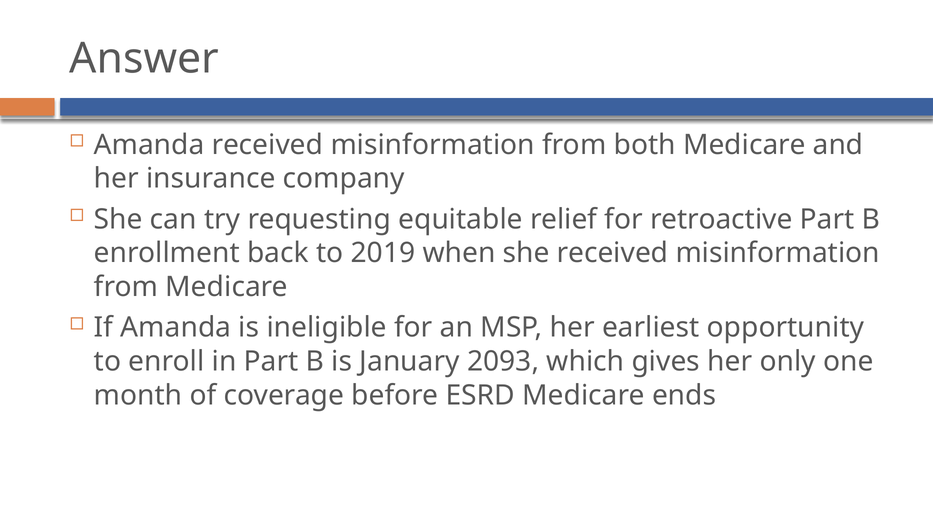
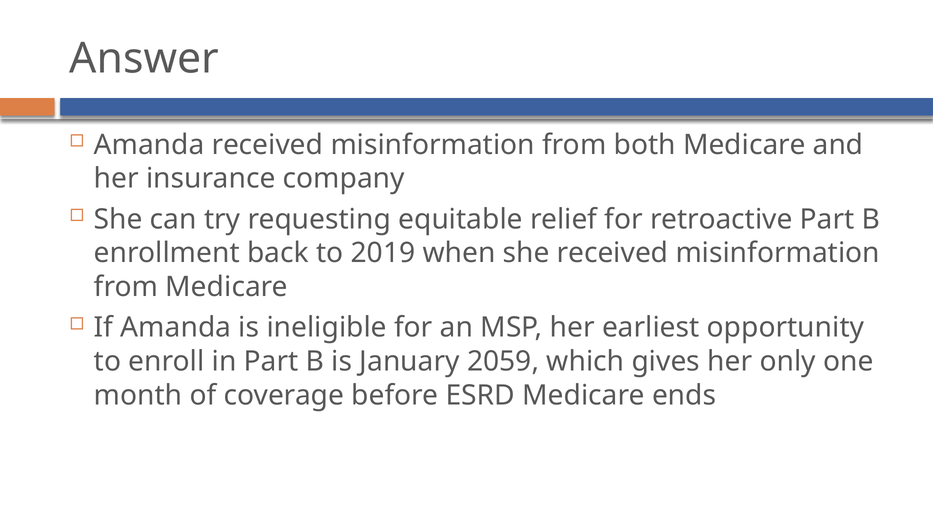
2093: 2093 -> 2059
